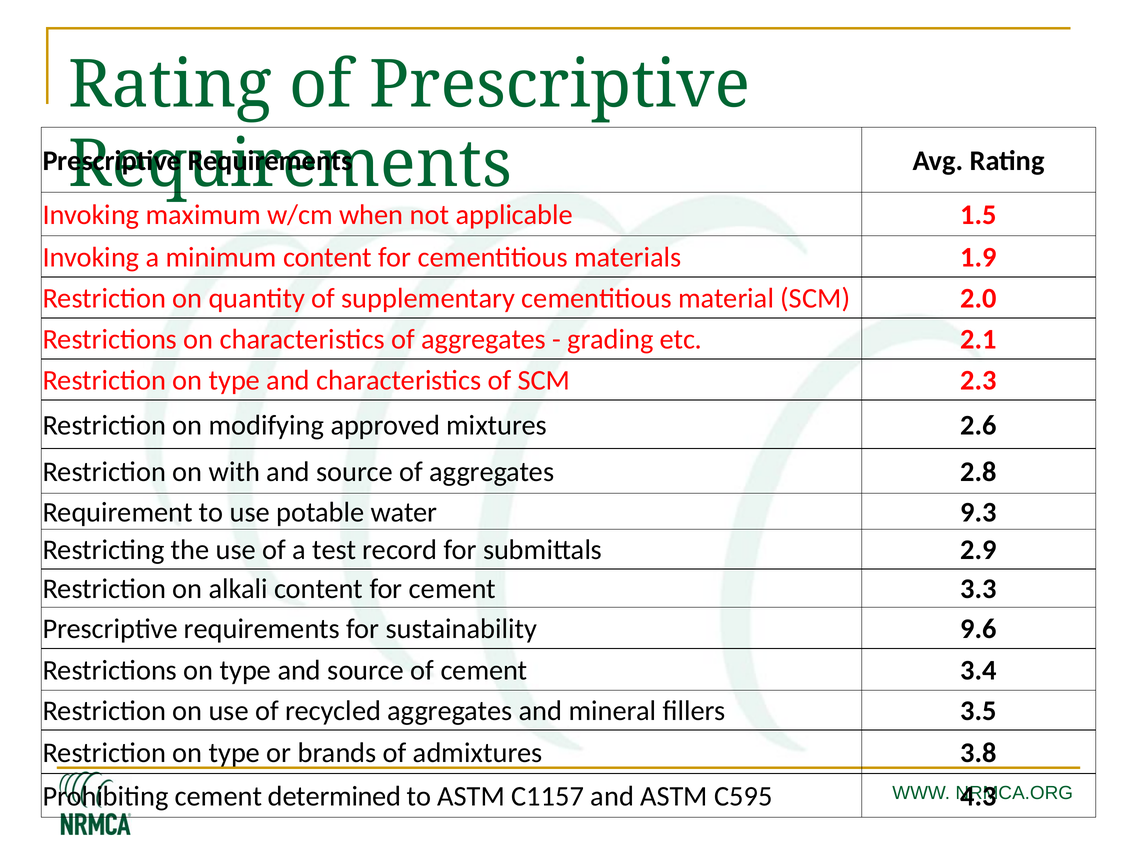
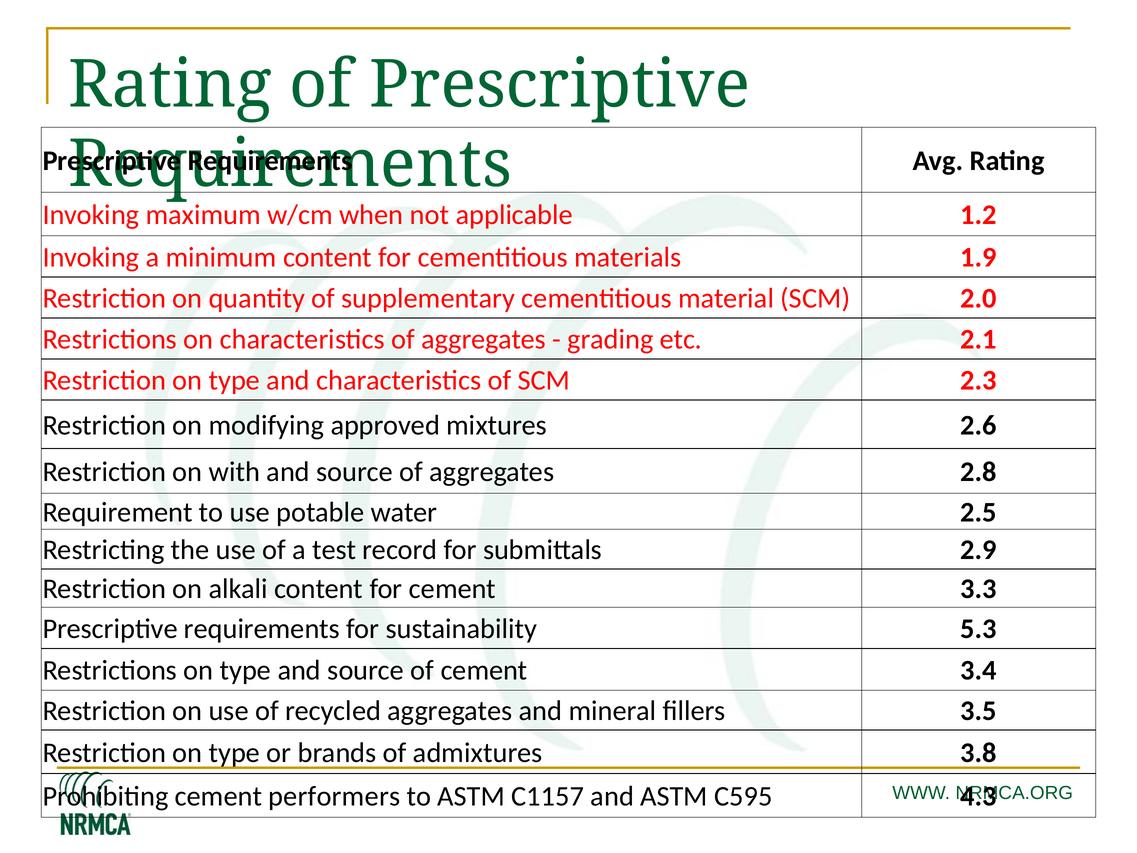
1.5: 1.5 -> 1.2
9.3: 9.3 -> 2.5
9.6: 9.6 -> 5.3
determined: determined -> performers
